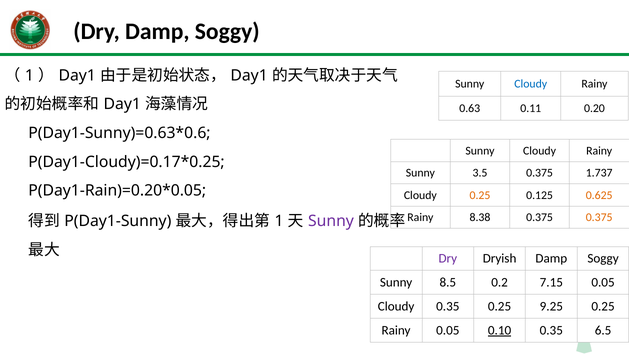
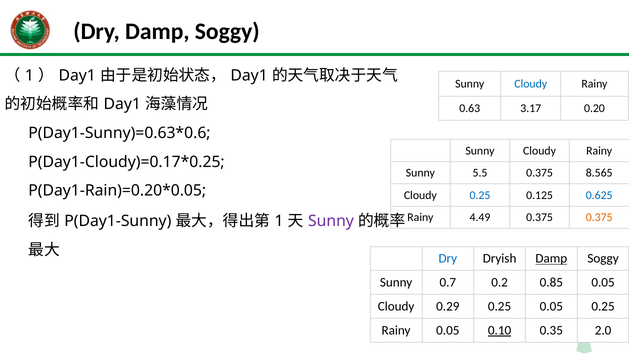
0.11: 0.11 -> 3.17
3.5: 3.5 -> 5.5
1.737: 1.737 -> 8.565
0.25 at (480, 195) colour: orange -> blue
0.625 colour: orange -> blue
8.38: 8.38 -> 4.49
Dry at (448, 258) colour: purple -> blue
Damp at (551, 258) underline: none -> present
8.5: 8.5 -> 0.7
7.15: 7.15 -> 0.85
Cloudy 0.35: 0.35 -> 0.29
0.25 9.25: 9.25 -> 0.05
6.5: 6.5 -> 2.0
